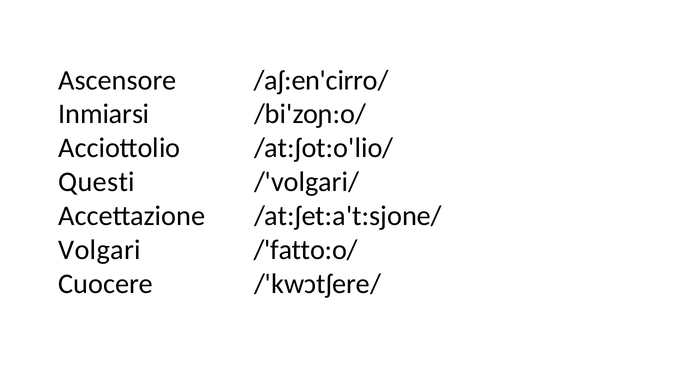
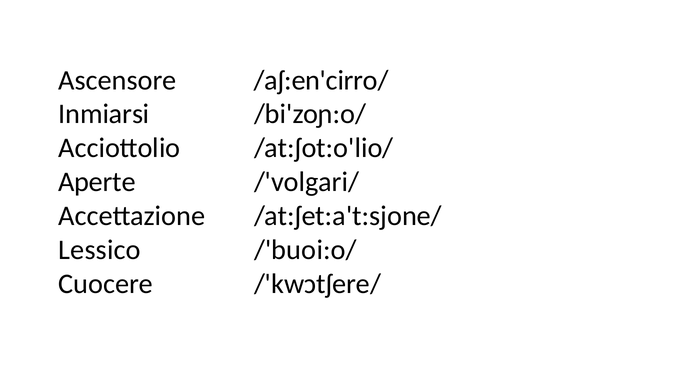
Questi: Questi -> Aperte
Volgari: Volgari -> Lessico
/'fatto:o/: /'fatto:o/ -> /'buoi:o/
